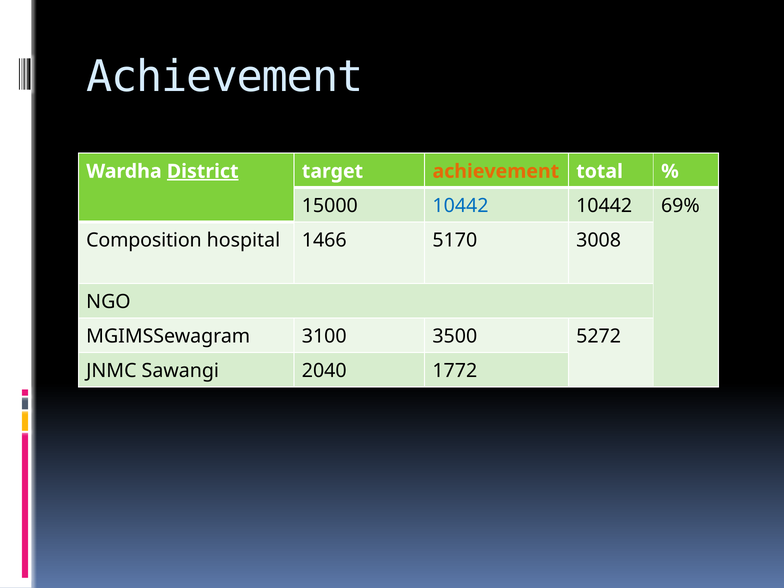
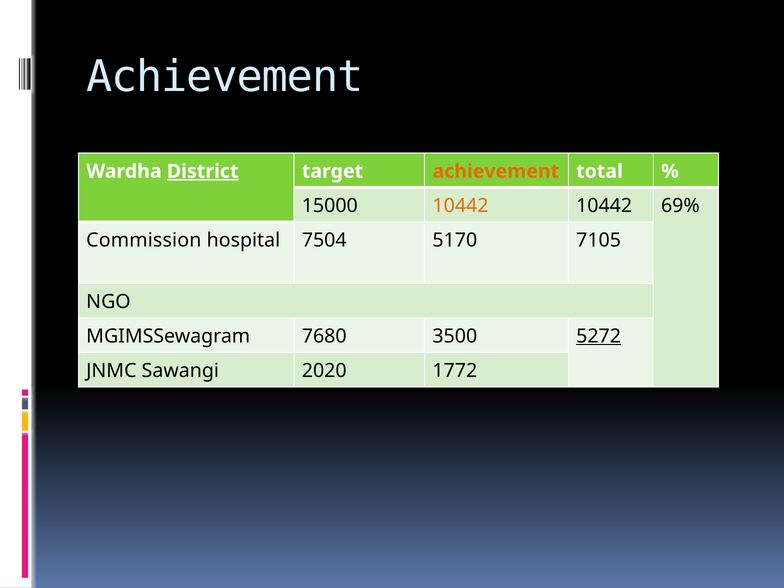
10442 at (460, 206) colour: blue -> orange
Composition: Composition -> Commission
1466: 1466 -> 7504
3008: 3008 -> 7105
3100: 3100 -> 7680
5272 underline: none -> present
2040: 2040 -> 2020
